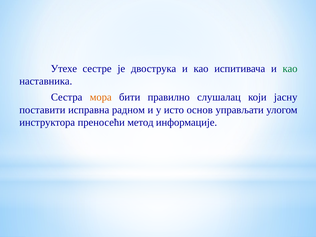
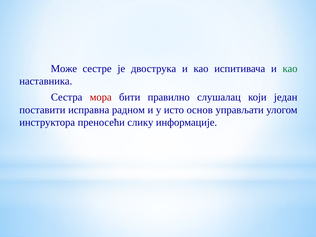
Утехе: Утехе -> Може
мора colour: orange -> red
јасну: јасну -> један
метод: метод -> слику
